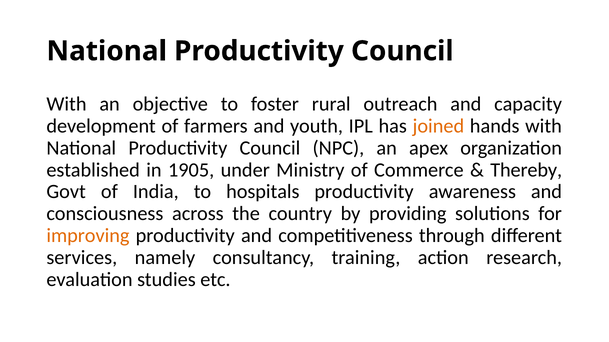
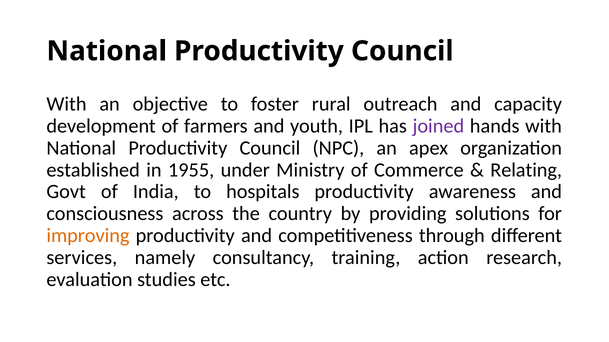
joined colour: orange -> purple
1905: 1905 -> 1955
Thereby: Thereby -> Relating
